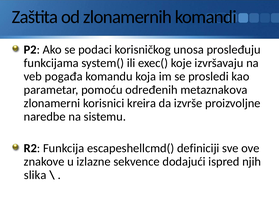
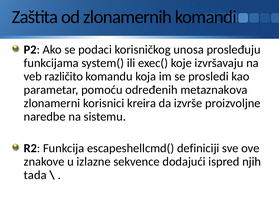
pogađa: pogađa -> različito
slika: slika -> tada
